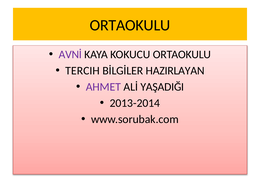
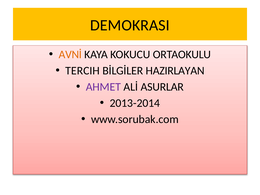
ORTAOKULU at (130, 25): ORTAOKULU -> DEMOKRASI
AVNİ colour: purple -> orange
YAŞADIĞI: YAŞADIĞI -> ASURLAR
